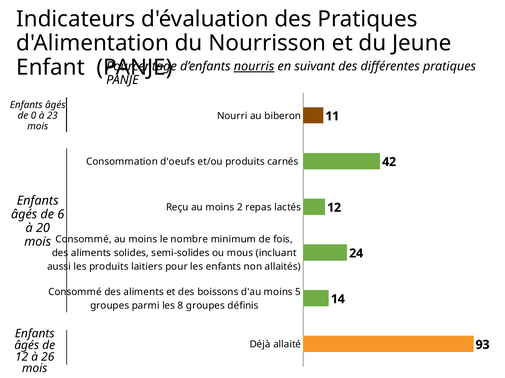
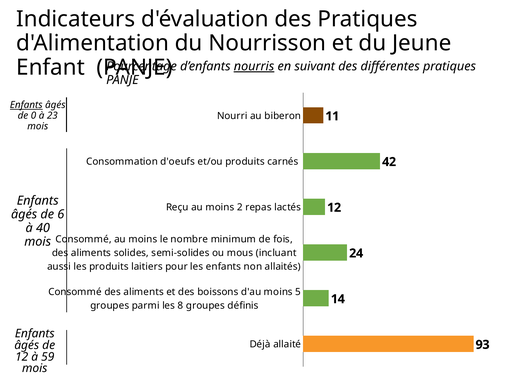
Enfants at (26, 105) underline: none -> present
20: 20 -> 40
26: 26 -> 59
